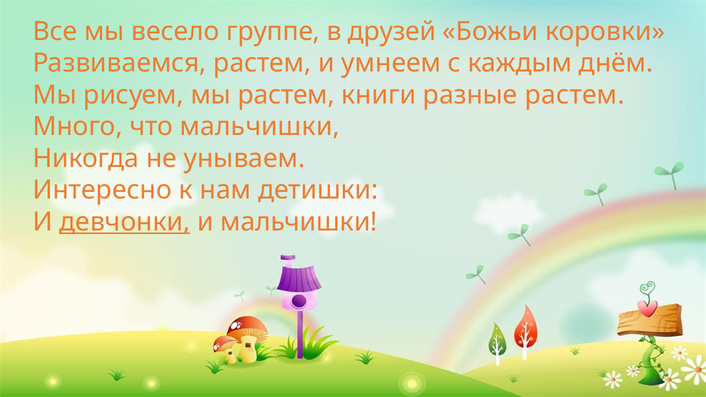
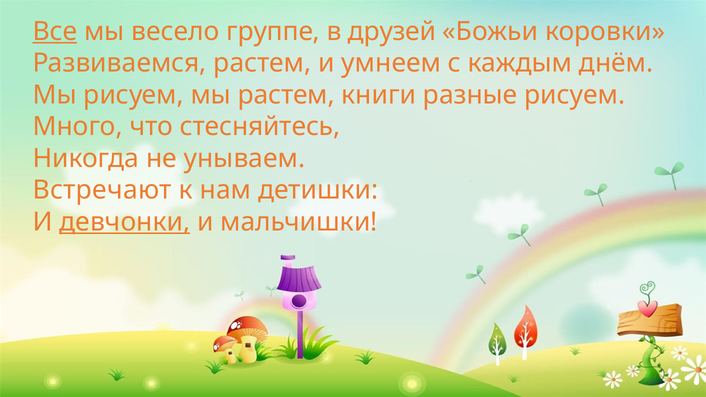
Все underline: none -> present
разные растем: растем -> рисуем
что мальчишки: мальчишки -> стесняйтесь
Интересно: Интересно -> Встречают
